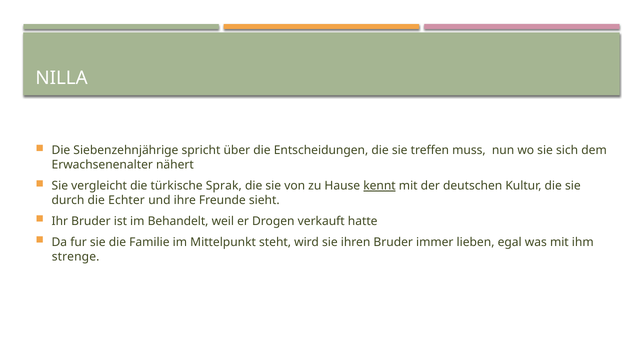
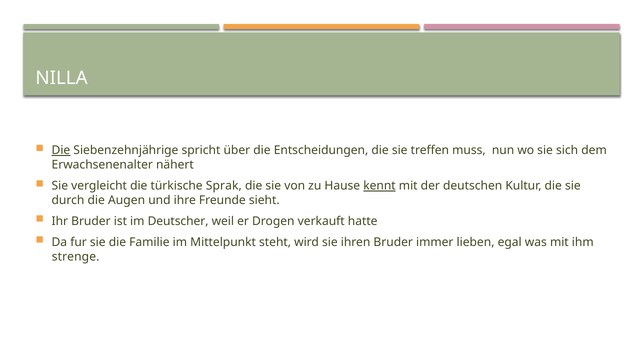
Die at (61, 150) underline: none -> present
Echter: Echter -> Augen
Behandelt: Behandelt -> Deutscher
